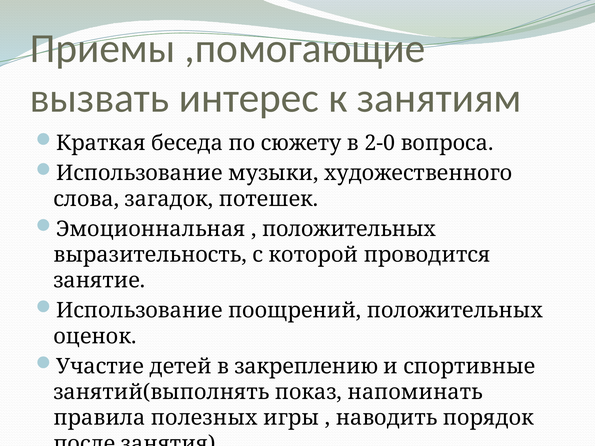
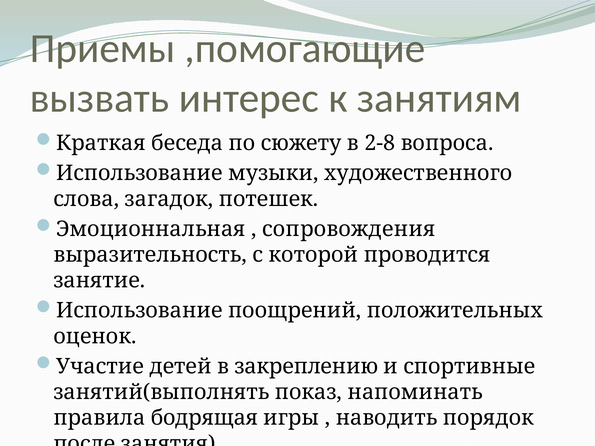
2-0: 2-0 -> 2-8
положительных at (349, 229): положительных -> сопровождения
полезных: полезных -> бодрящая
